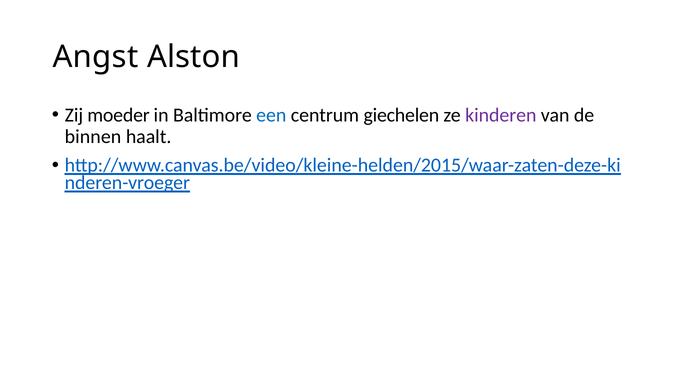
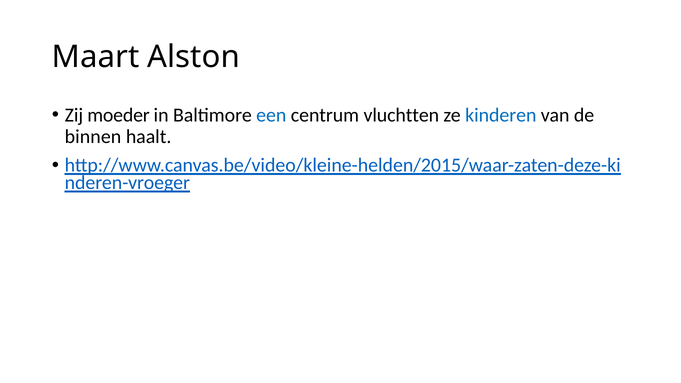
Angst: Angst -> Maart
giechelen: giechelen -> vluchtten
kinderen colour: purple -> blue
